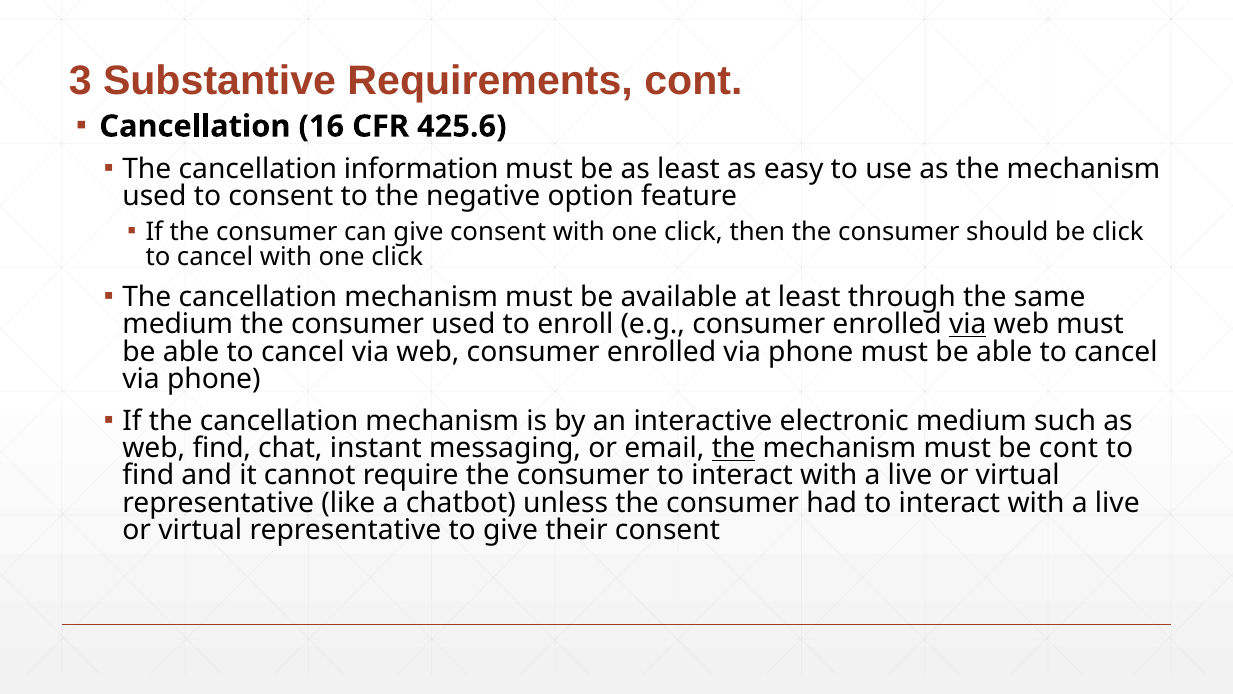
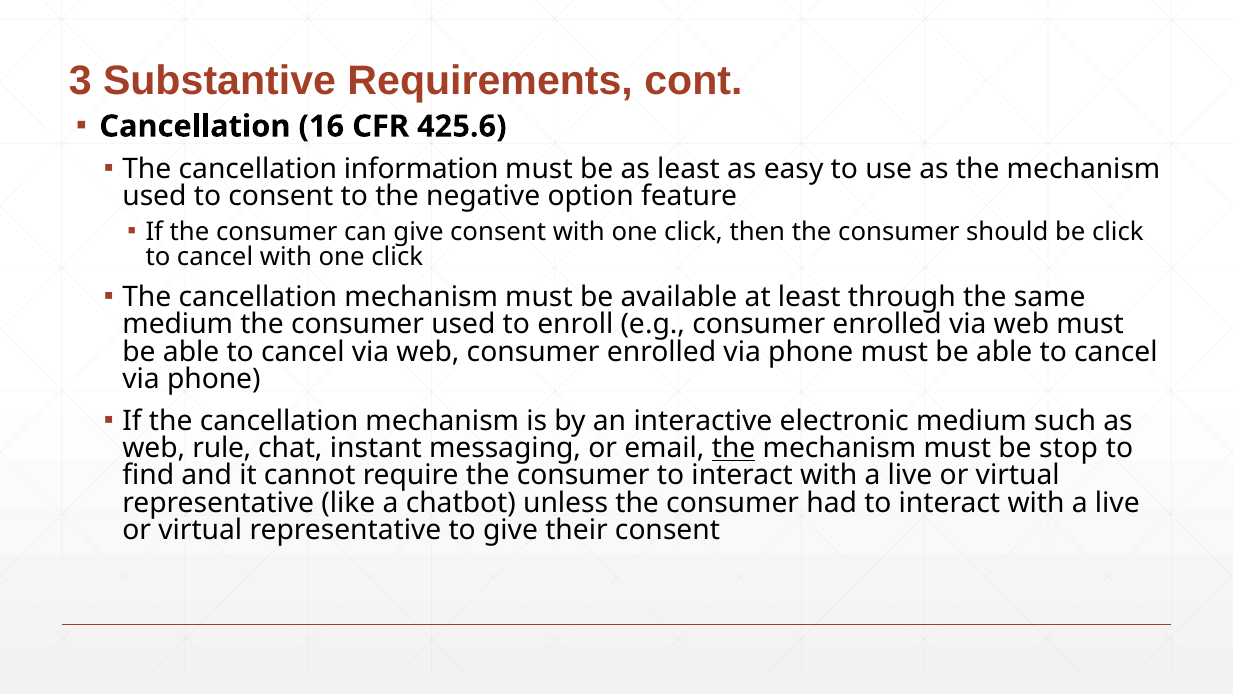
via at (968, 324) underline: present -> none
web find: find -> rule
be cont: cont -> stop
